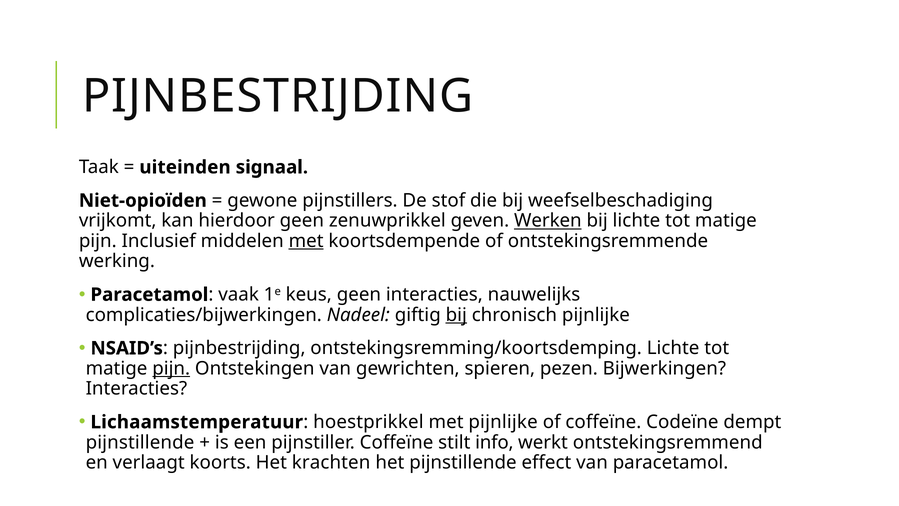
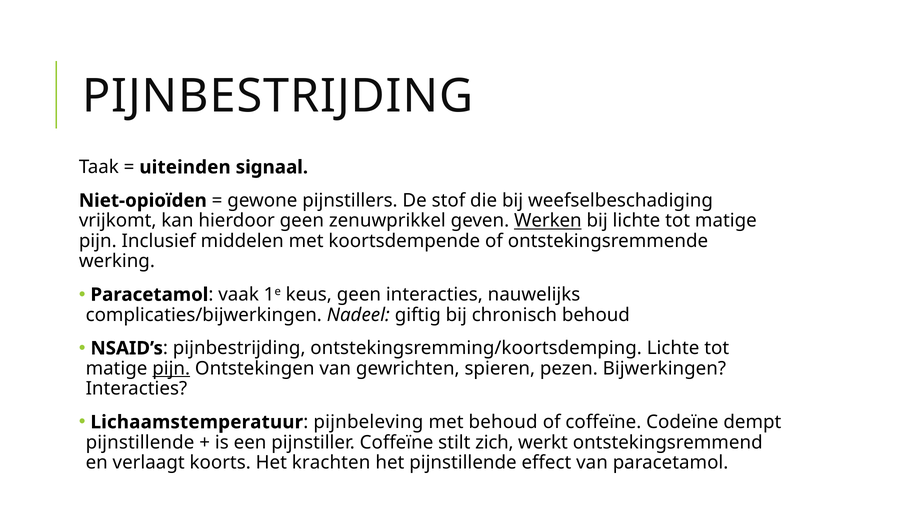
met at (306, 241) underline: present -> none
bij at (456, 315) underline: present -> none
chronisch pijnlijke: pijnlijke -> behoud
hoestprikkel: hoestprikkel -> pijnbeleving
met pijnlijke: pijnlijke -> behoud
info: info -> zich
